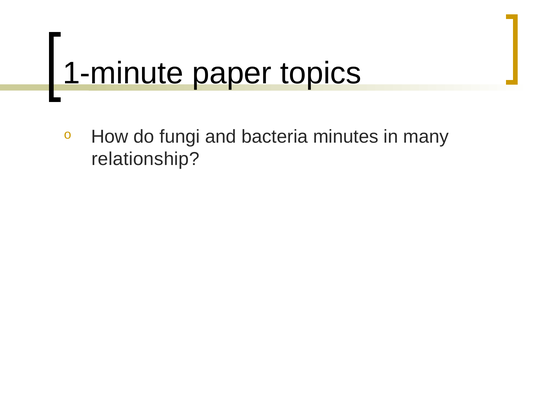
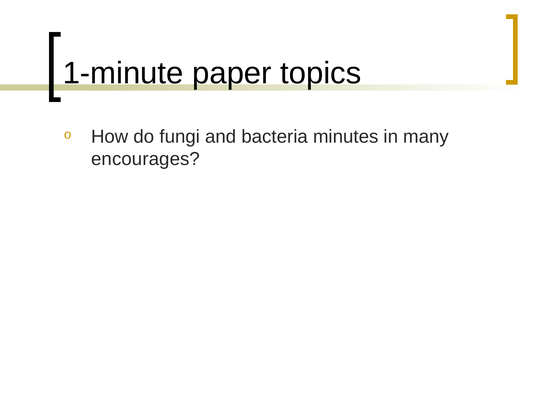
relationship: relationship -> encourages
